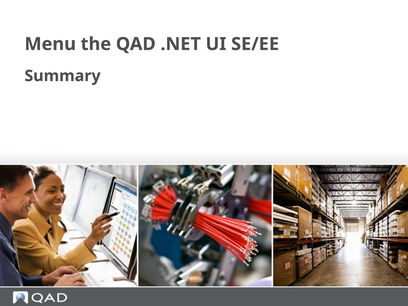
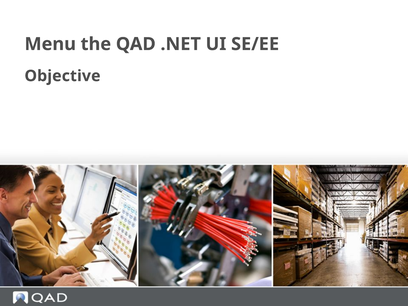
Summary: Summary -> Objective
